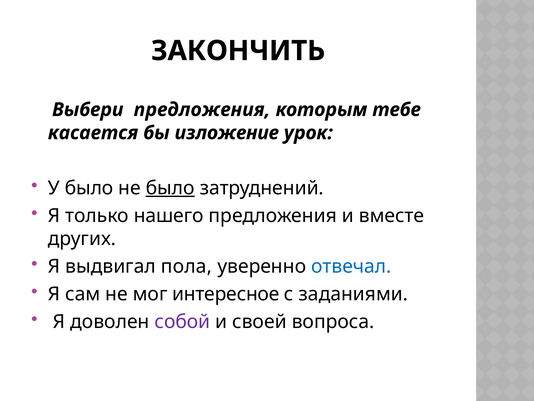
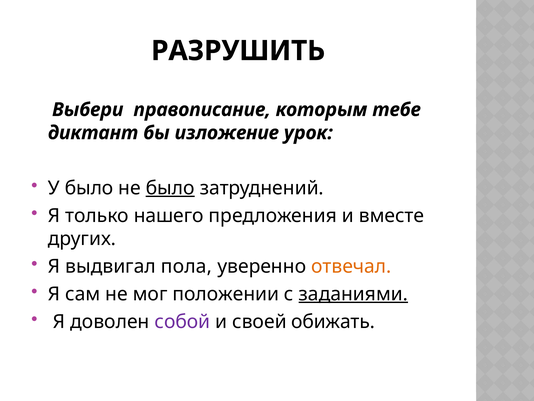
ЗАКОНЧИТЬ: ЗАКОНЧИТЬ -> РАЗРУШИТЬ
Выбери предложения: предложения -> правописание
касается: касается -> диктант
отвечал colour: blue -> orange
интересное: интересное -> положении
заданиями underline: none -> present
вопроса: вопроса -> обижать
